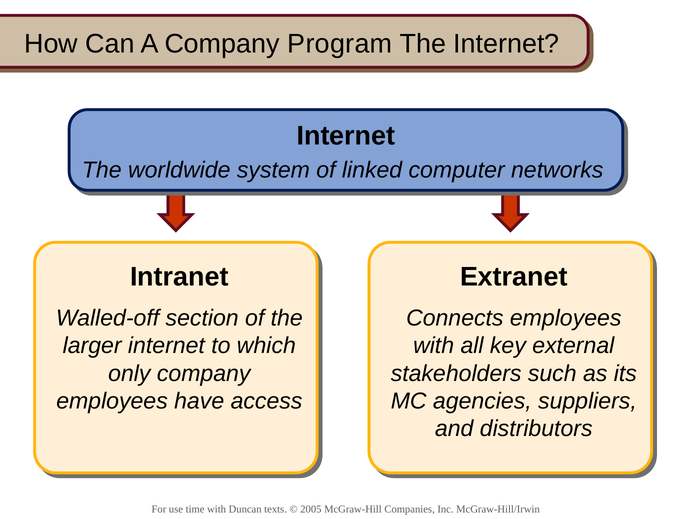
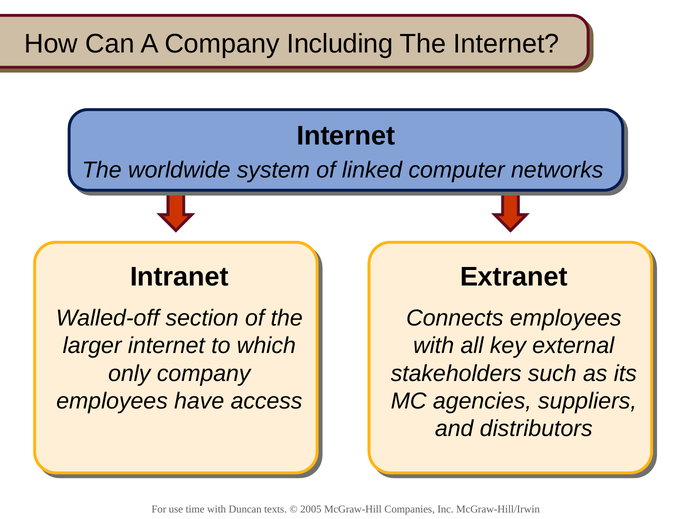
Program: Program -> Including
